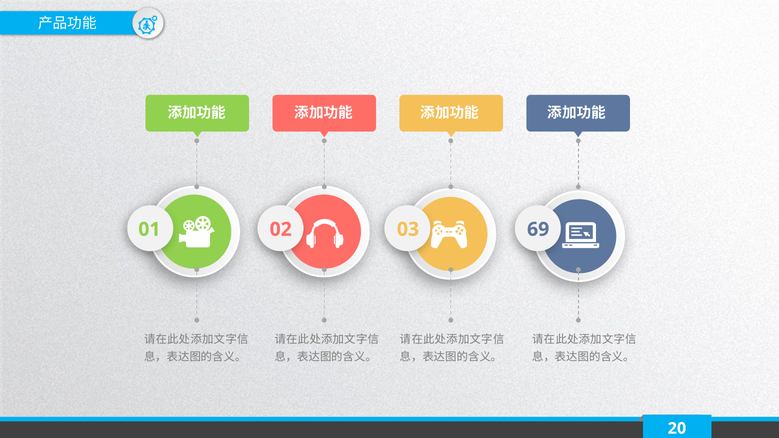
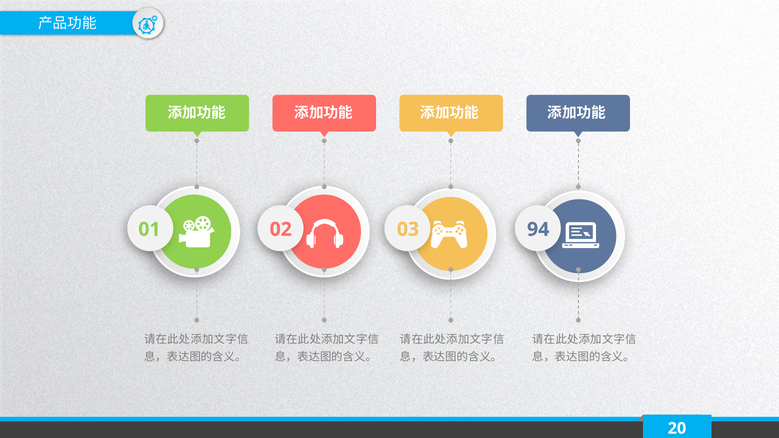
69: 69 -> 94
